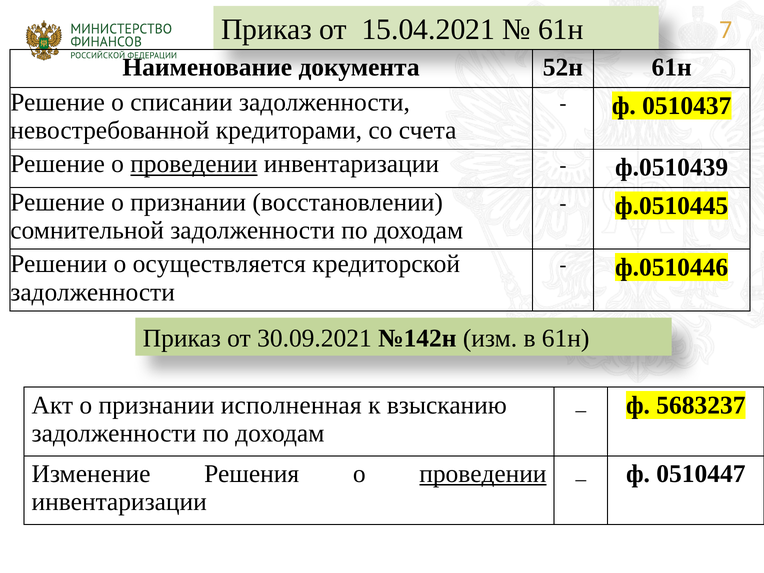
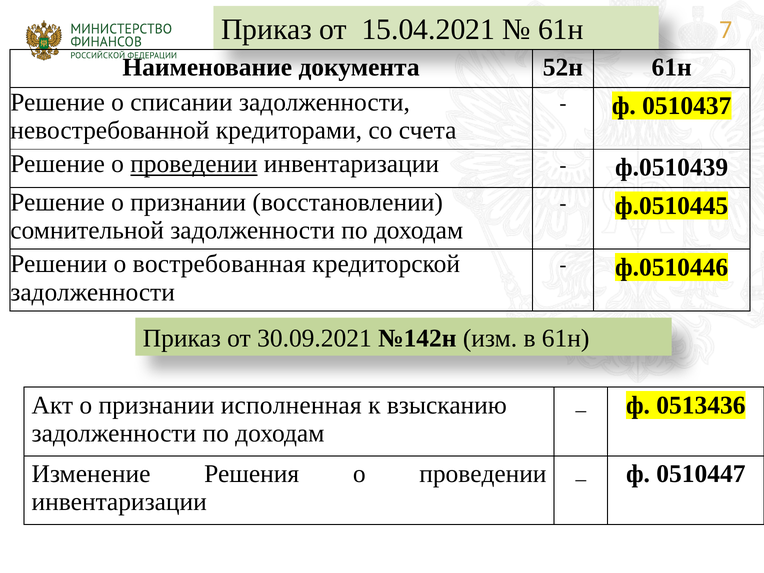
осуществляется: осуществляется -> востребованная
5683237: 5683237 -> 0513436
проведении at (483, 474) underline: present -> none
